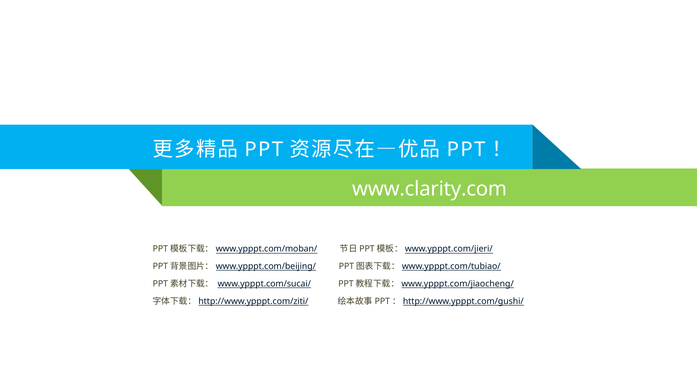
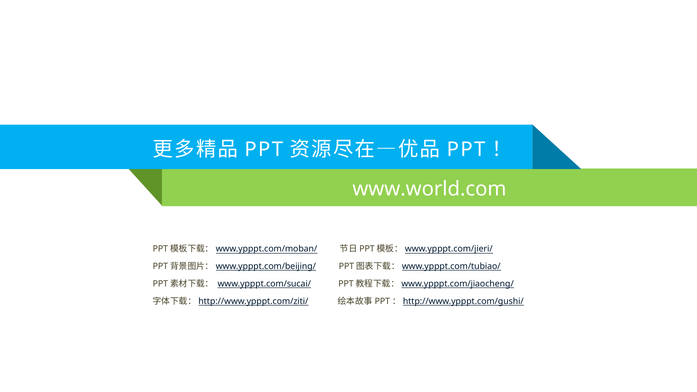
www.clarity.com: www.clarity.com -> www.world.com
